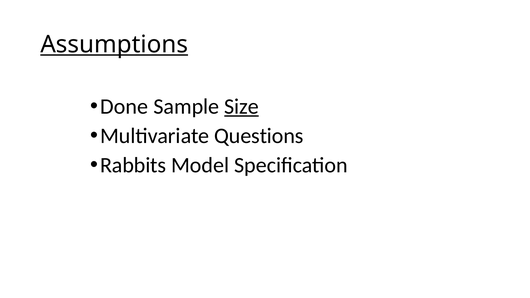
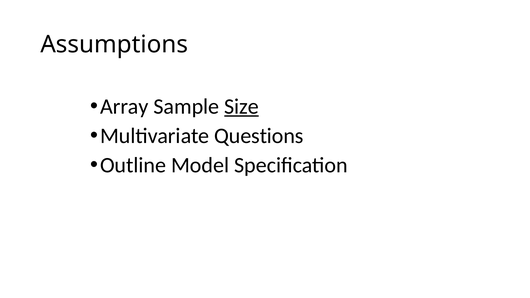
Assumptions underline: present -> none
Done: Done -> Array
Rabbits: Rabbits -> Outline
